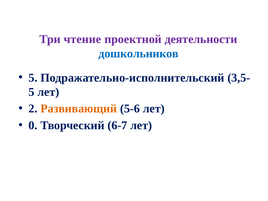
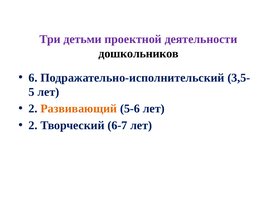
чтение: чтение -> детьми
дошкольников colour: blue -> black
5 at (33, 78): 5 -> 6
0 at (33, 125): 0 -> 2
